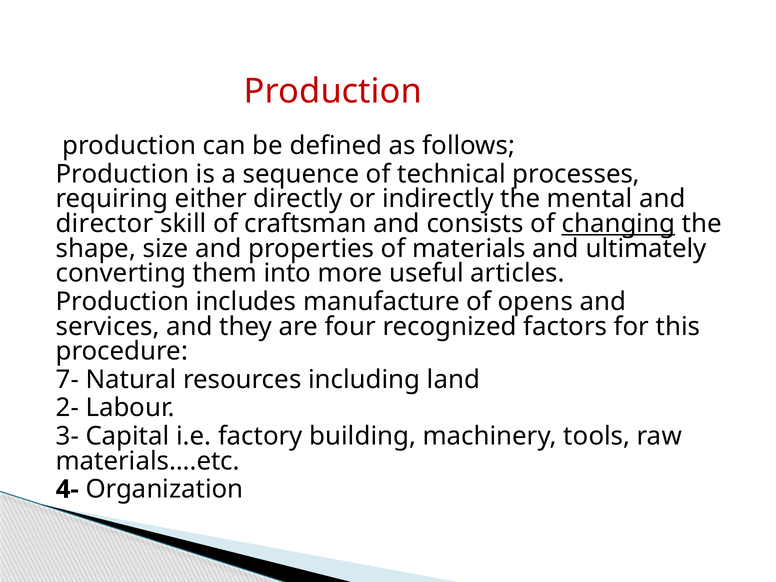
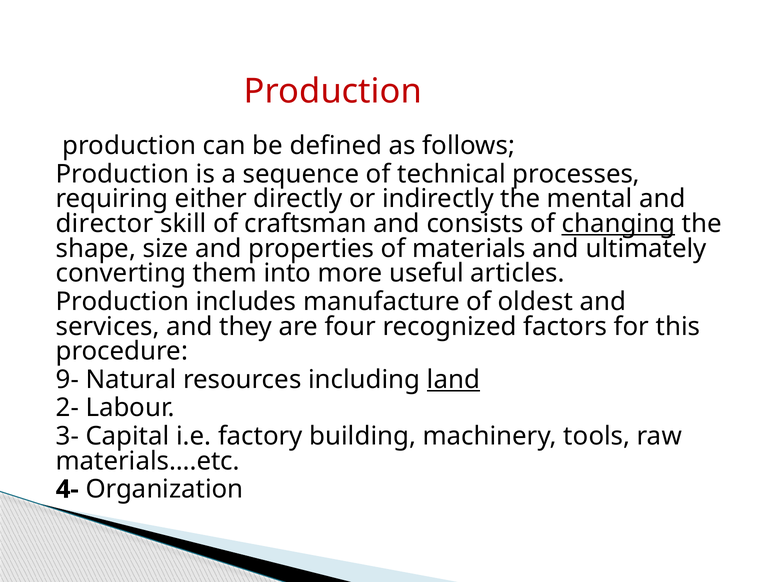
opens: opens -> oldest
7-: 7- -> 9-
land underline: none -> present
